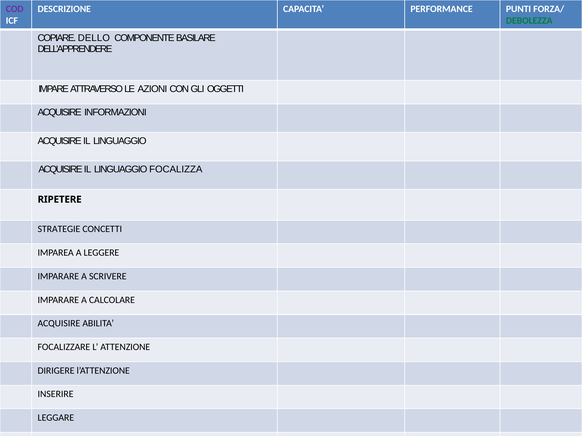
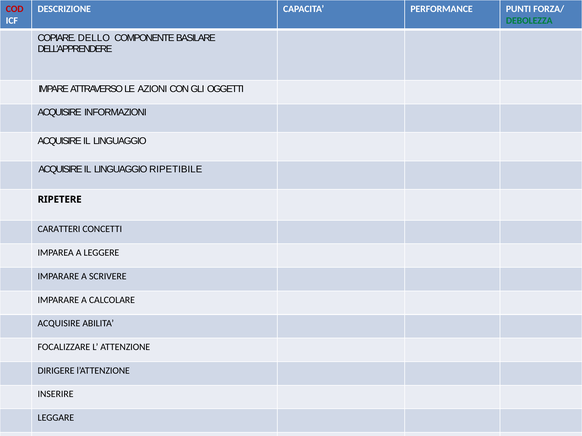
COD colour: purple -> red
FOCALIZZA: FOCALIZZA -> RIPETIBILE
STRATEGIE: STRATEGIE -> CARATTERI
